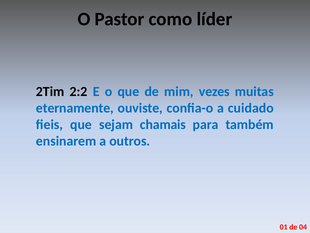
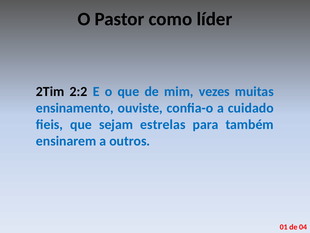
eternamente: eternamente -> ensinamento
chamais: chamais -> estrelas
